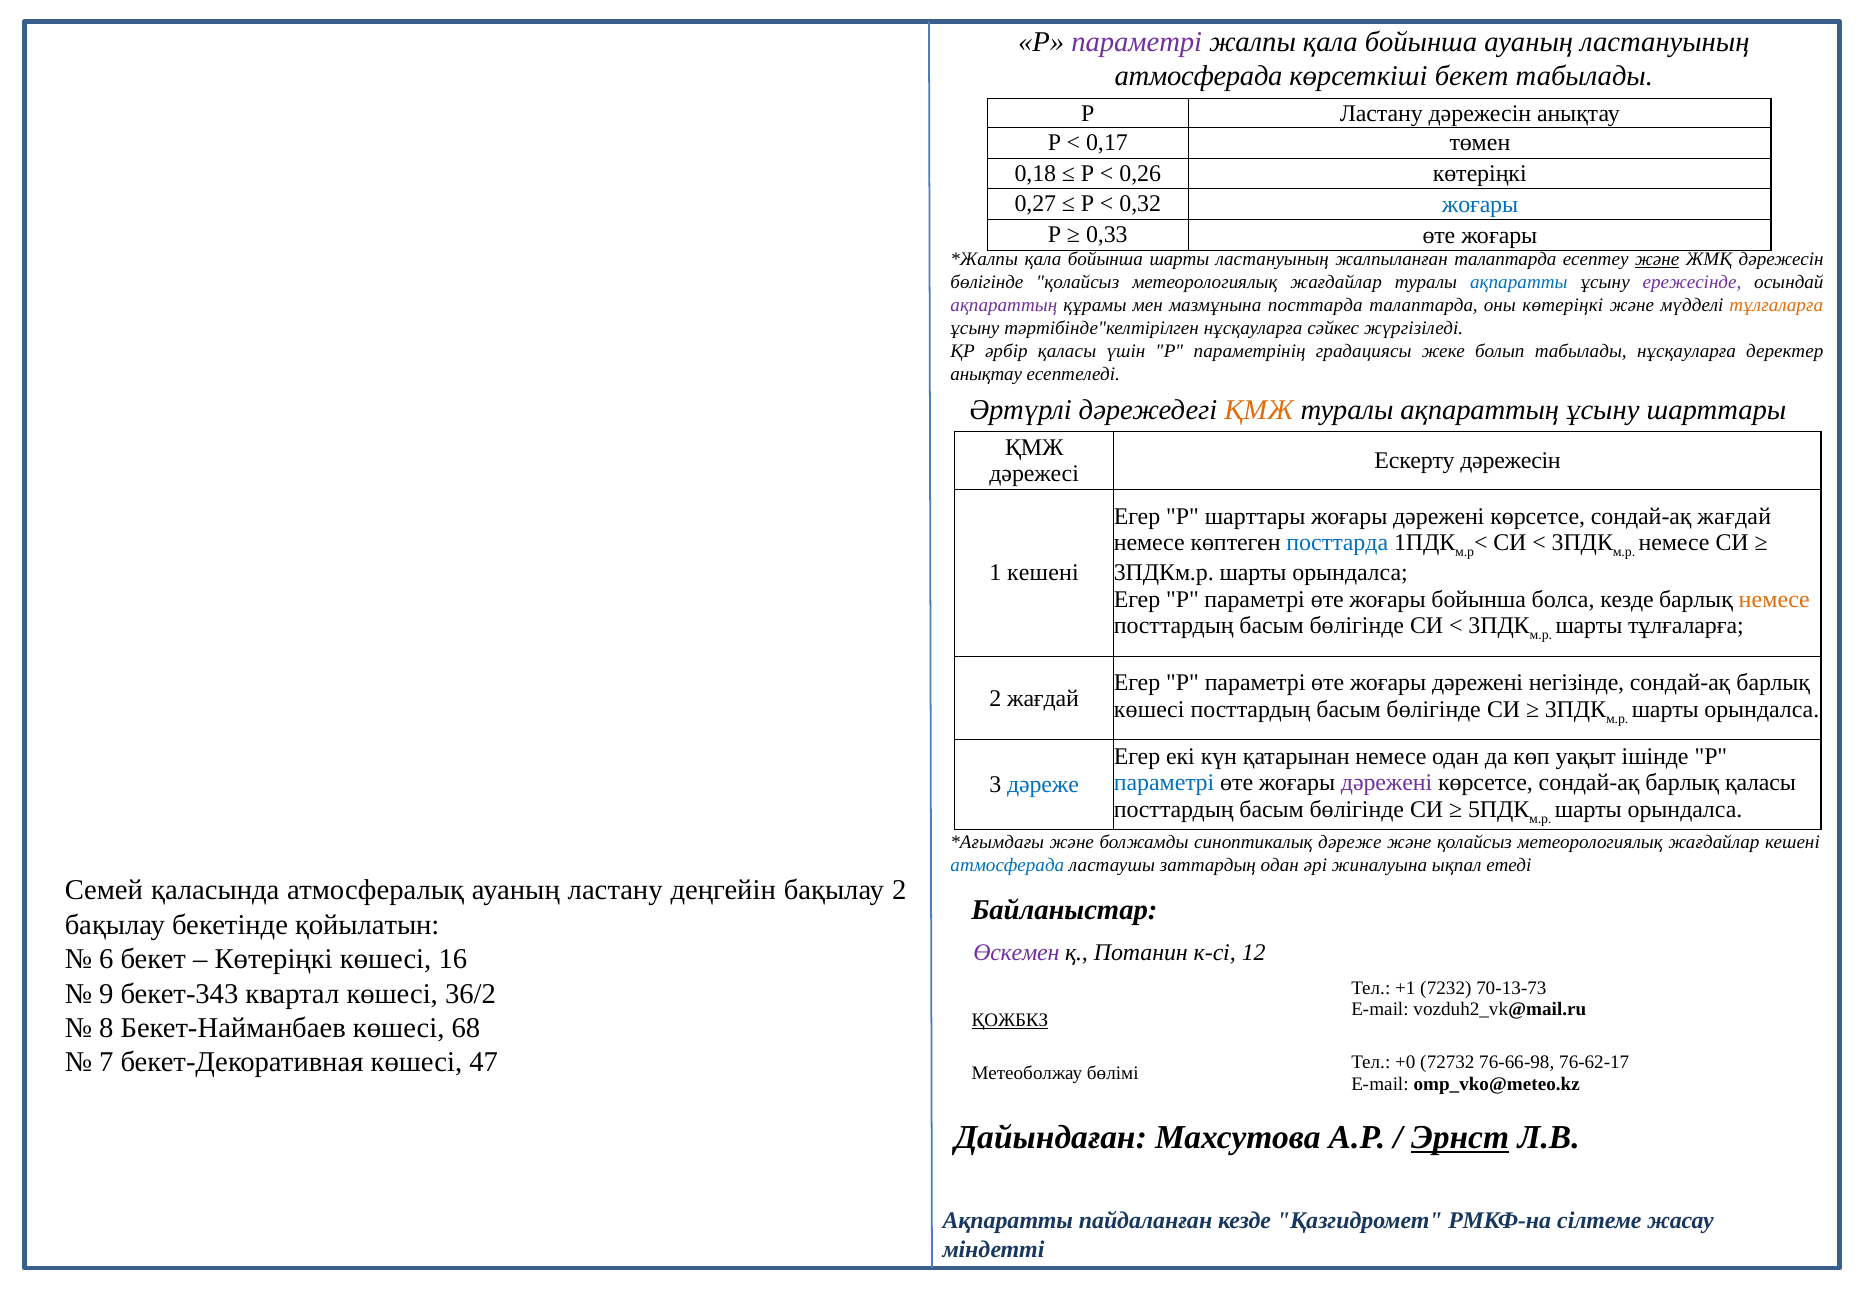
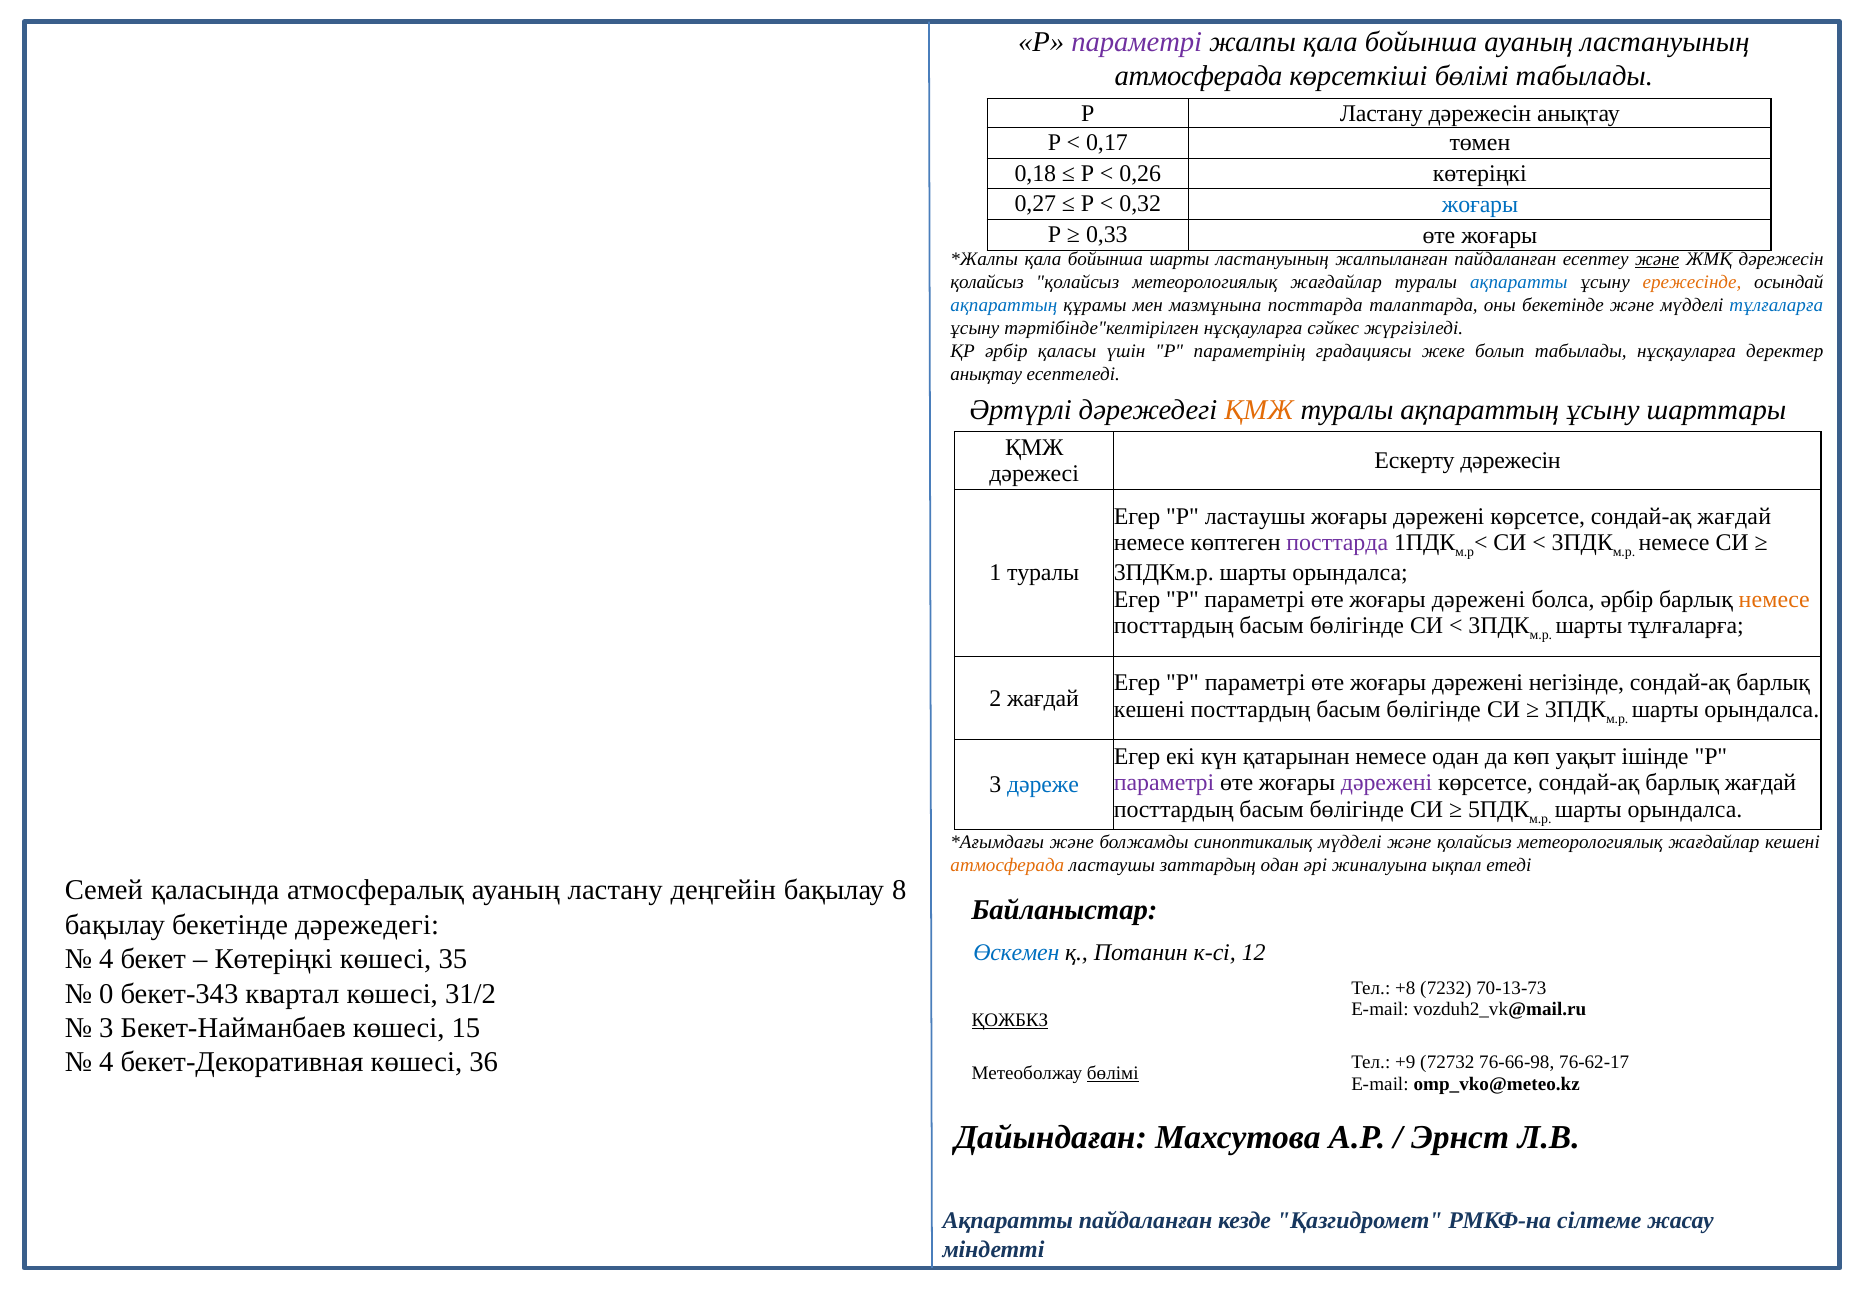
көрсеткіші бекет: бекет -> бөлімі
жалпыланған талаптарда: талаптарда -> пайдаланған
бөлігінде at (987, 282): бөлігінде -> қолайсыз
ережесінде colour: purple -> orange
ақпараттың at (1004, 305) colour: purple -> blue
оны көтеріңкі: көтеріңкі -> бекетінде
тұлғаларға at (1776, 305) colour: orange -> blue
Р шарттары: шарттары -> ластаушы
посттарда at (1337, 543) colour: blue -> purple
1 кешені: кешені -> туралы
бойынша at (1479, 599): бойынша -> дәрежені
болса кезде: кезде -> әрбір
көшесі at (1149, 710): көшесі -> кешені
параметрі at (1164, 783) colour: blue -> purple
барлық қаласы: қаласы -> жағдай
синоптикалық дәреже: дәреже -> мүдделі
атмосферада at (1007, 865) colour: blue -> orange
бақылау 2: 2 -> 8
бекетінде қойылатын: қойылатын -> дәрежедегі
Өскемен colour: purple -> blue
6 at (106, 960): 6 -> 4
16: 16 -> 35
+1: +1 -> +8
9: 9 -> 0
36/2: 36/2 -> 31/2
8 at (106, 1028): 8 -> 3
68: 68 -> 15
7 at (106, 1063): 7 -> 4
47: 47 -> 36
+0: +0 -> +9
бөлімі at (1113, 1074) underline: none -> present
Эрнст underline: present -> none
